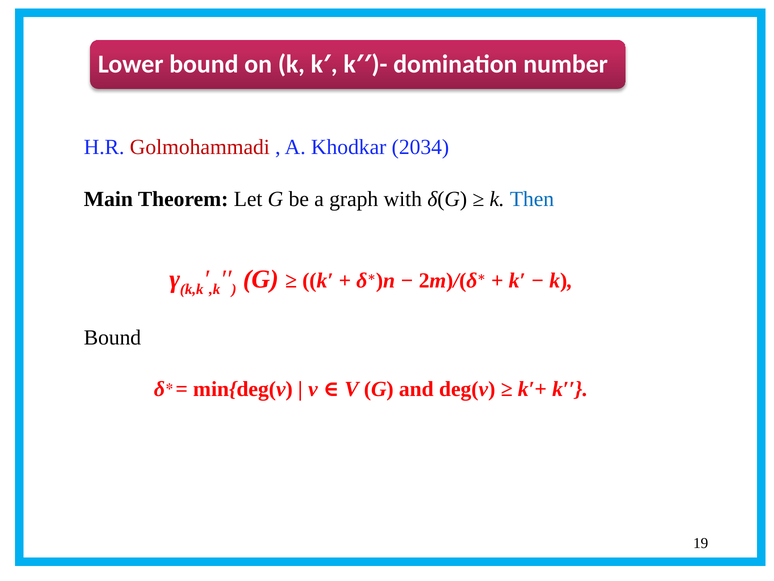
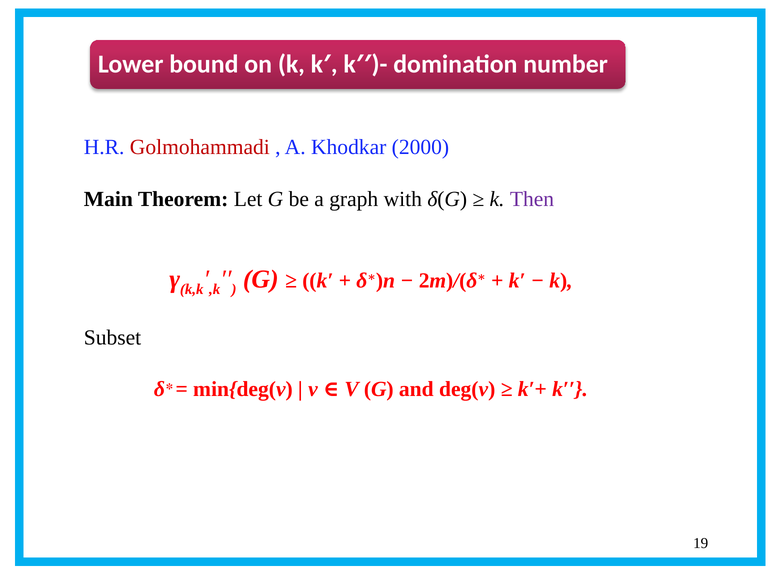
2034: 2034 -> 2000
Then colour: blue -> purple
Bound at (112, 337): Bound -> Subset
